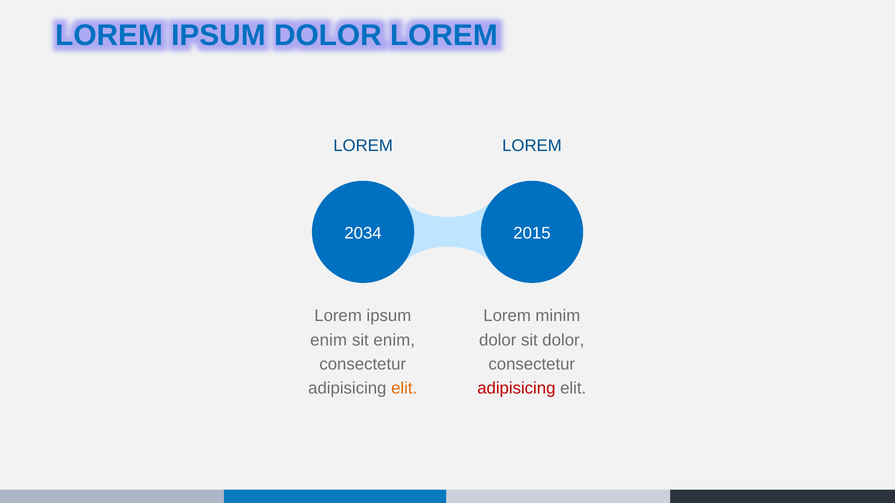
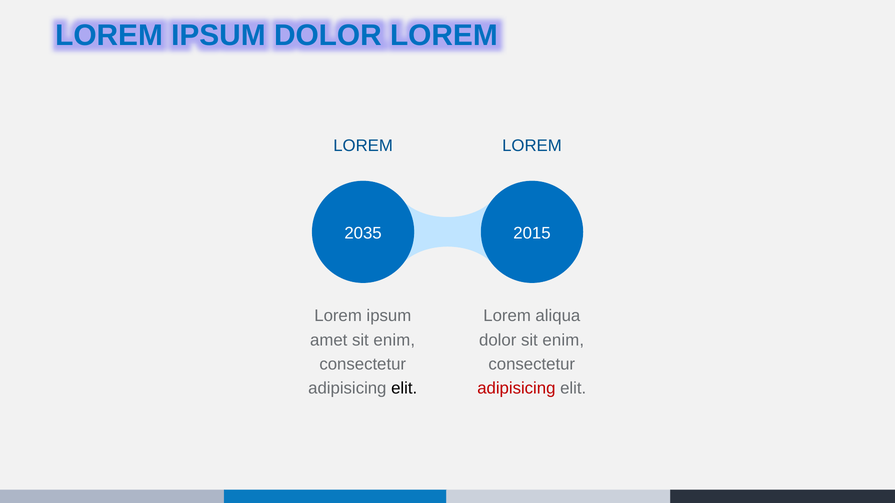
2034: 2034 -> 2035
minim: minim -> aliqua
enim at (329, 340): enim -> amet
dolor sit dolor: dolor -> enim
elit at (404, 389) colour: orange -> black
